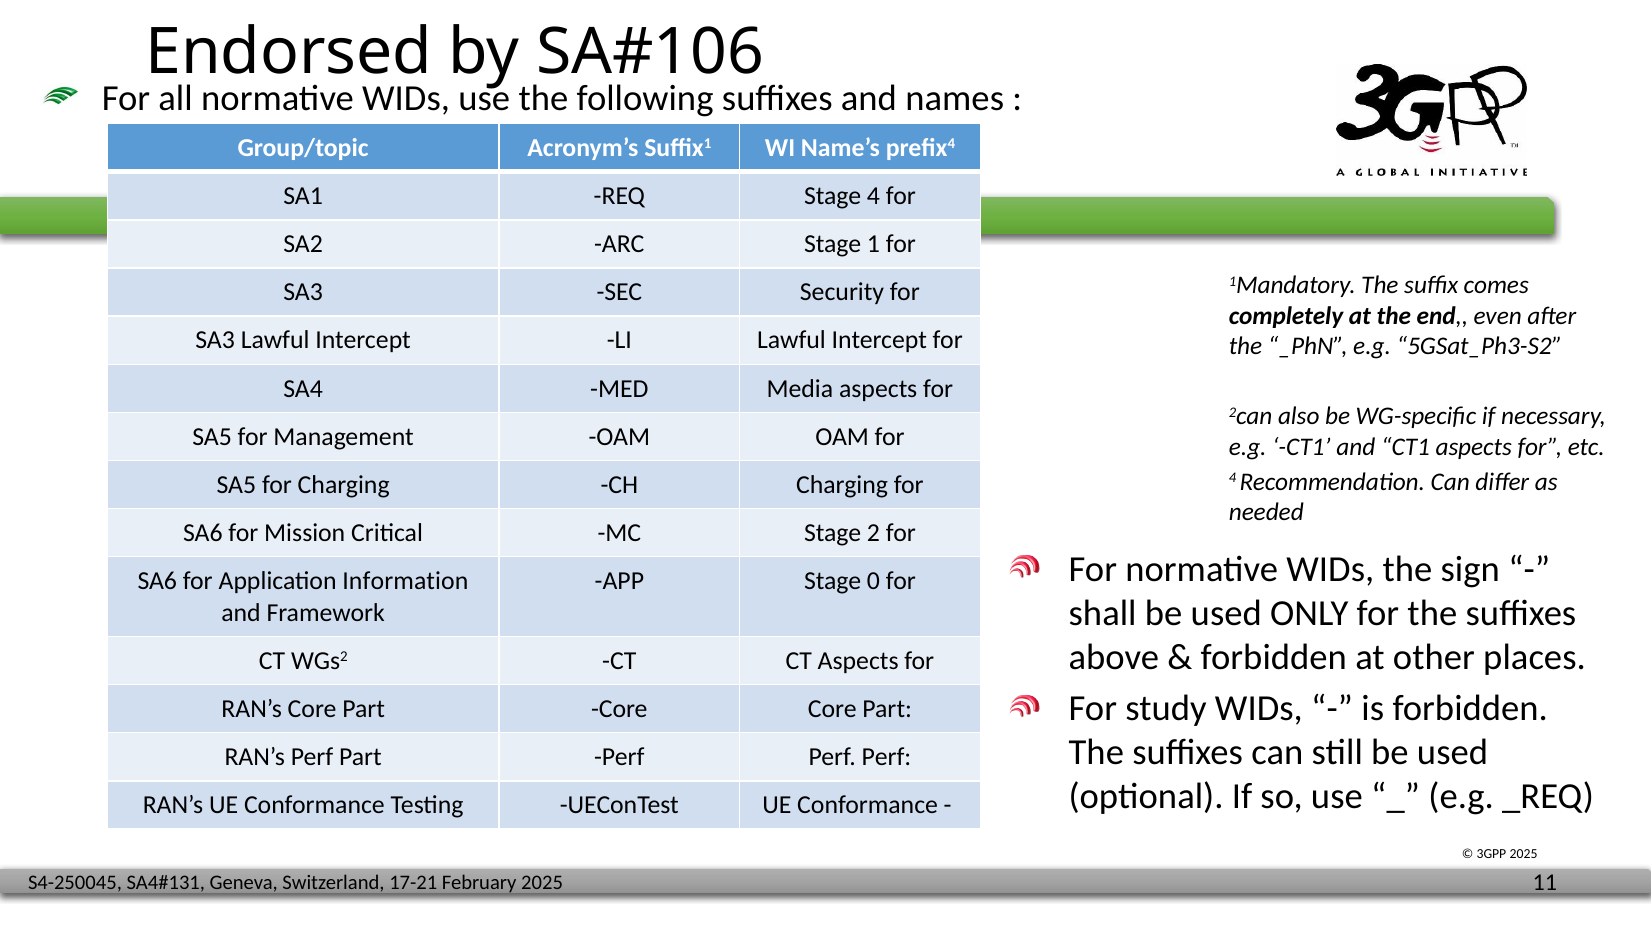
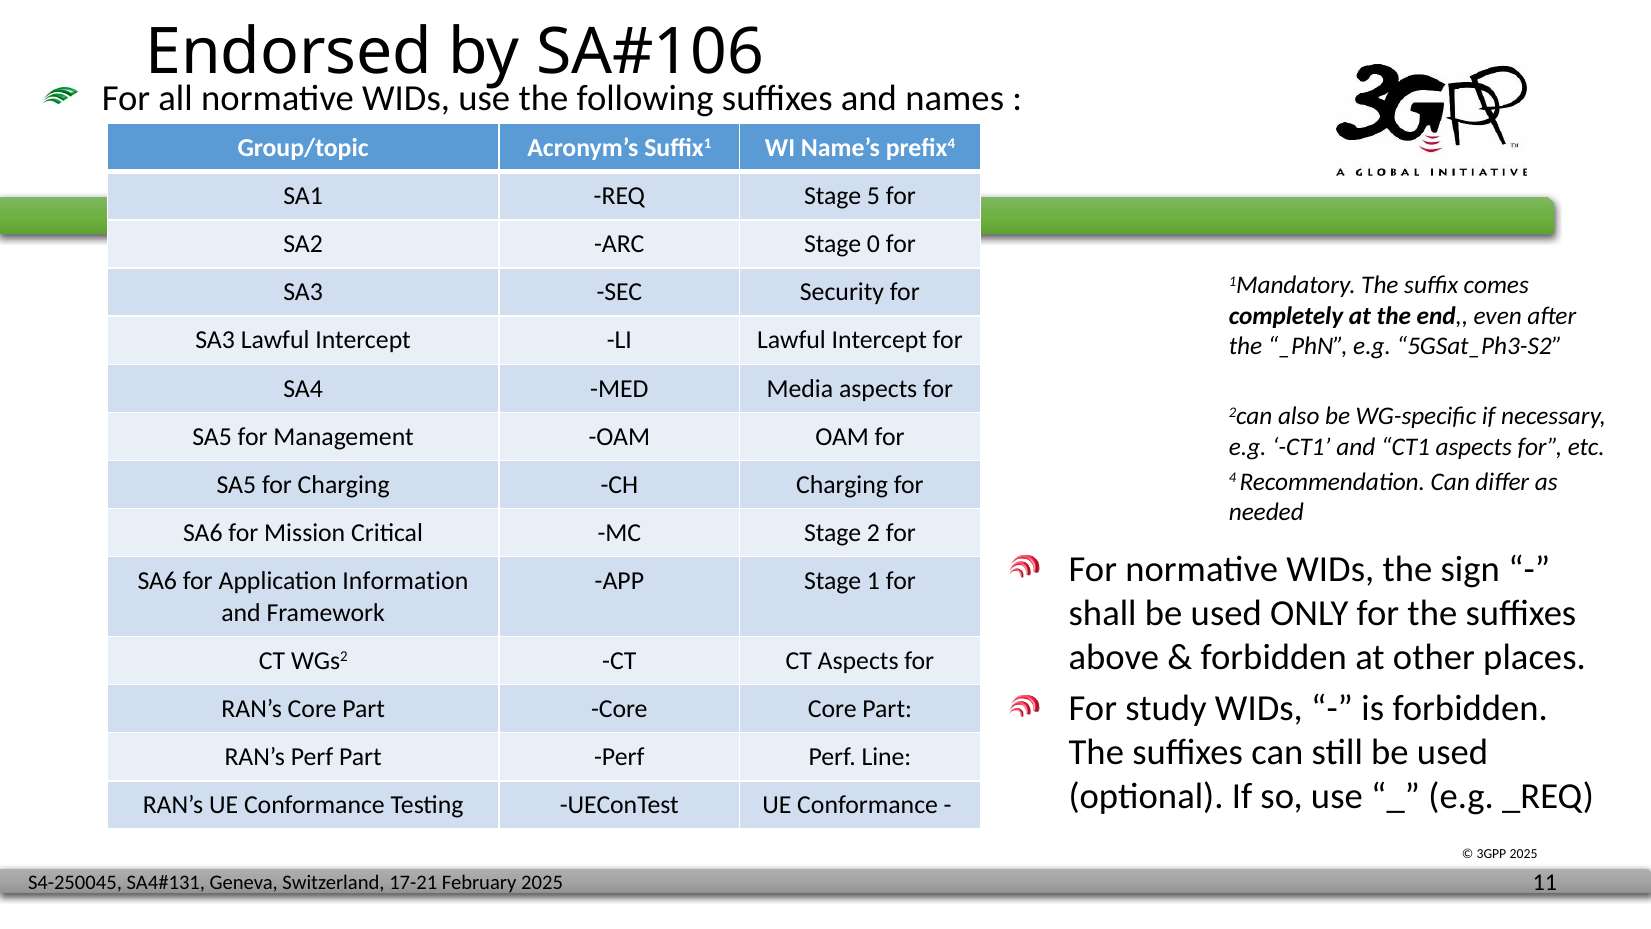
Stage 4: 4 -> 5
1: 1 -> 0
0: 0 -> 1
Perf Perf Perf: Perf -> Line
